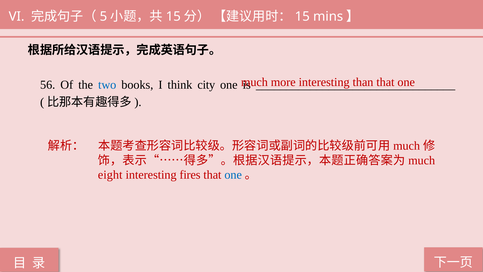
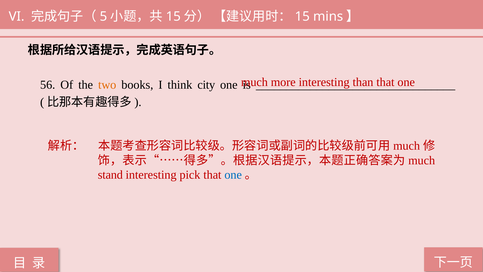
two colour: blue -> orange
eight: eight -> stand
fires: fires -> pick
